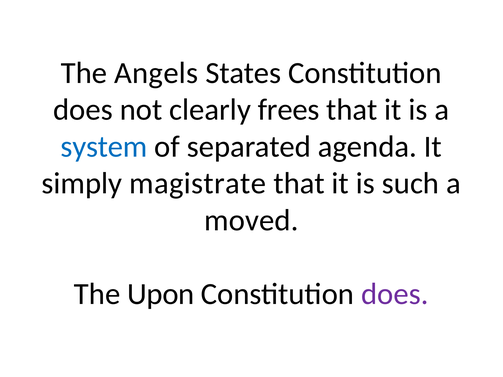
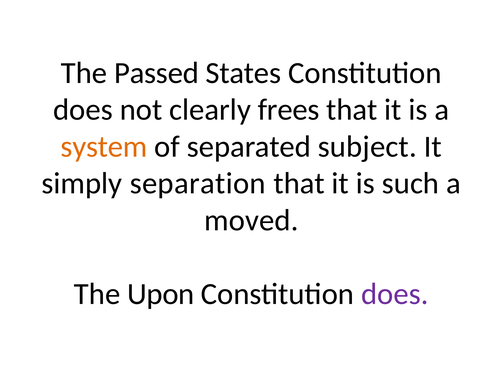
Angels: Angels -> Passed
system colour: blue -> orange
agenda: agenda -> subject
magistrate: magistrate -> separation
